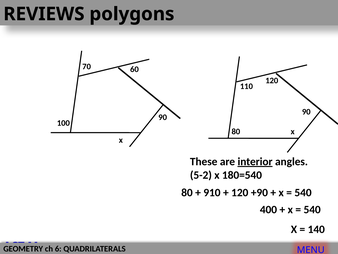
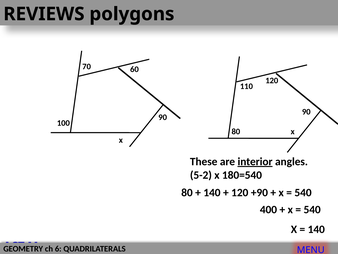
910 at (212, 192): 910 -> 140
